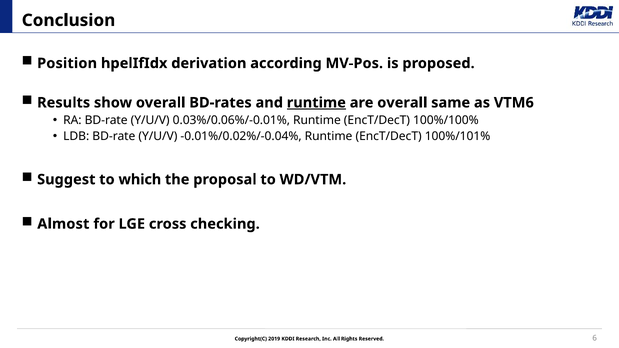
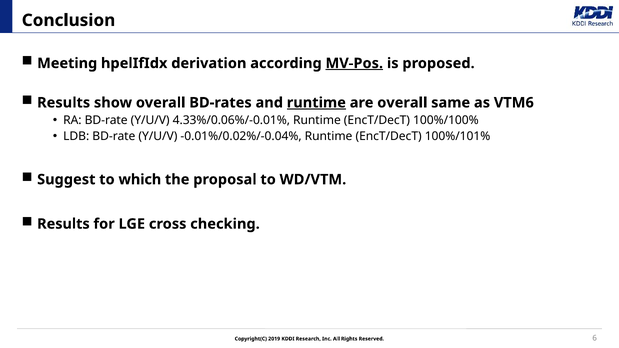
Position: Position -> Meeting
MV-Pos underline: none -> present
0.03%/0.06%/-0.01%: 0.03%/0.06%/-0.01% -> 4.33%/0.06%/-0.01%
Almost at (63, 224): Almost -> Results
